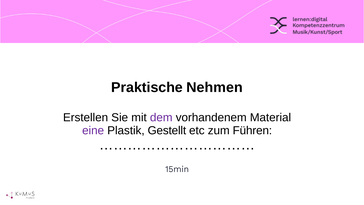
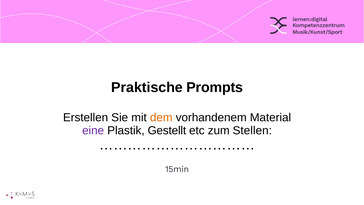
Nehmen: Nehmen -> Prompts
dem colour: purple -> orange
Führen: Führen -> Stellen
